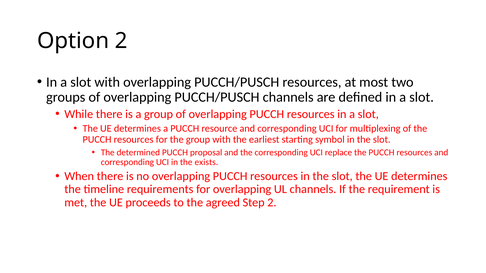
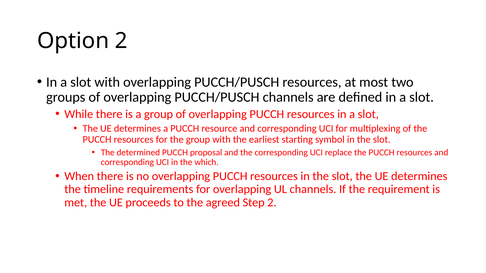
exists: exists -> which
